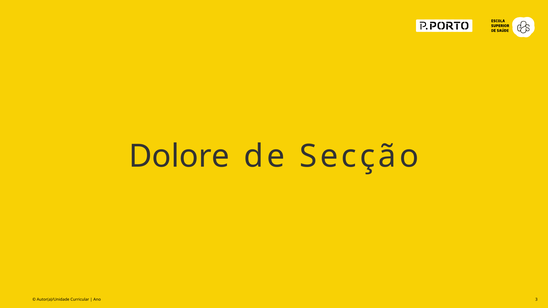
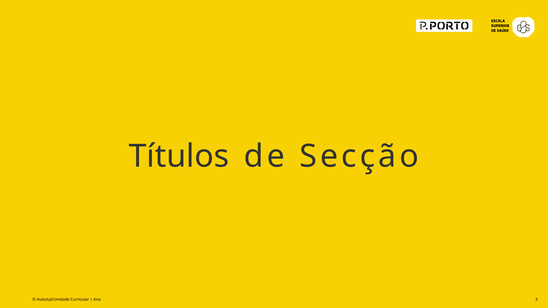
Dolore: Dolore -> Títulos
